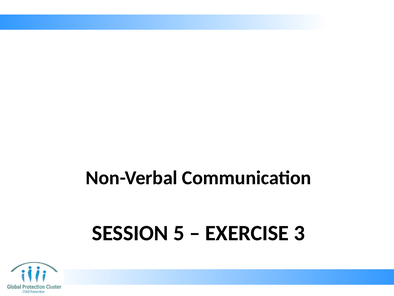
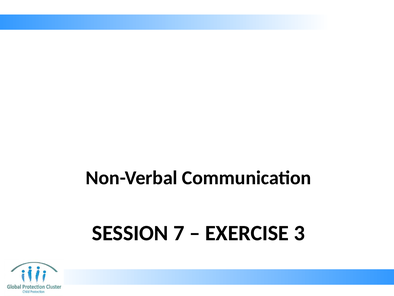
5: 5 -> 7
